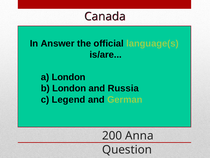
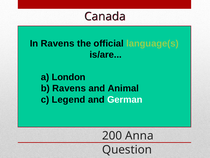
In Answer: Answer -> Ravens
b London: London -> Ravens
Russia: Russia -> Animal
German colour: light green -> white
